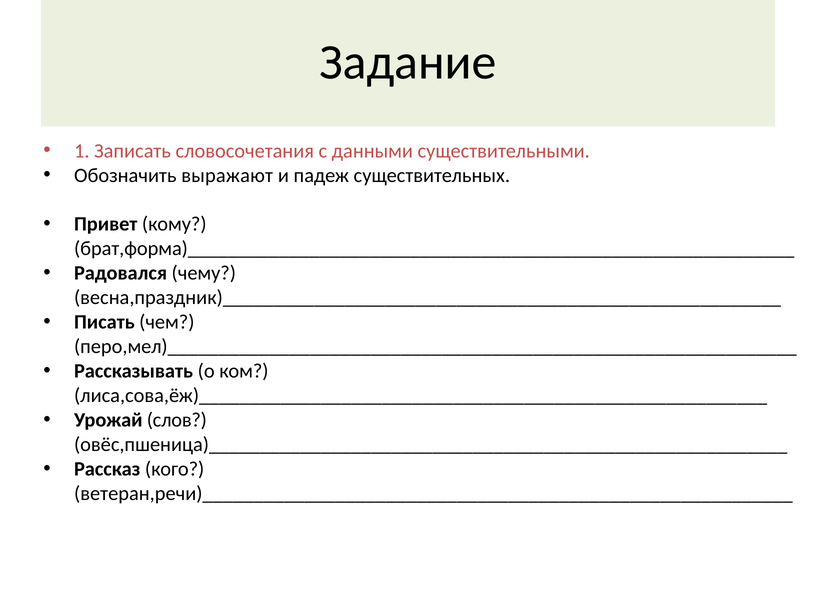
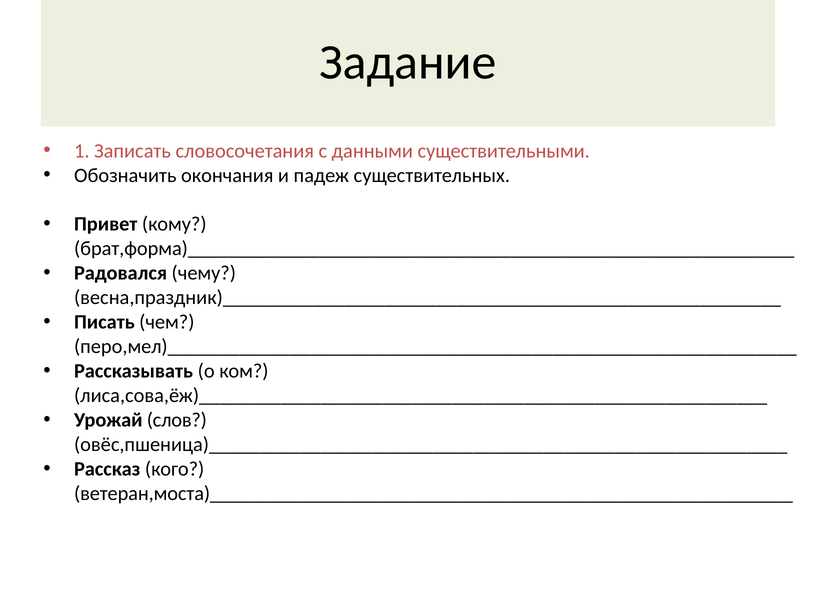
выражают: выражают -> окончания
ветеран,речи)__________________________________________________________: ветеран,речи)__________________________________________________________ -> ветеран,моста)__________________________________________________________
